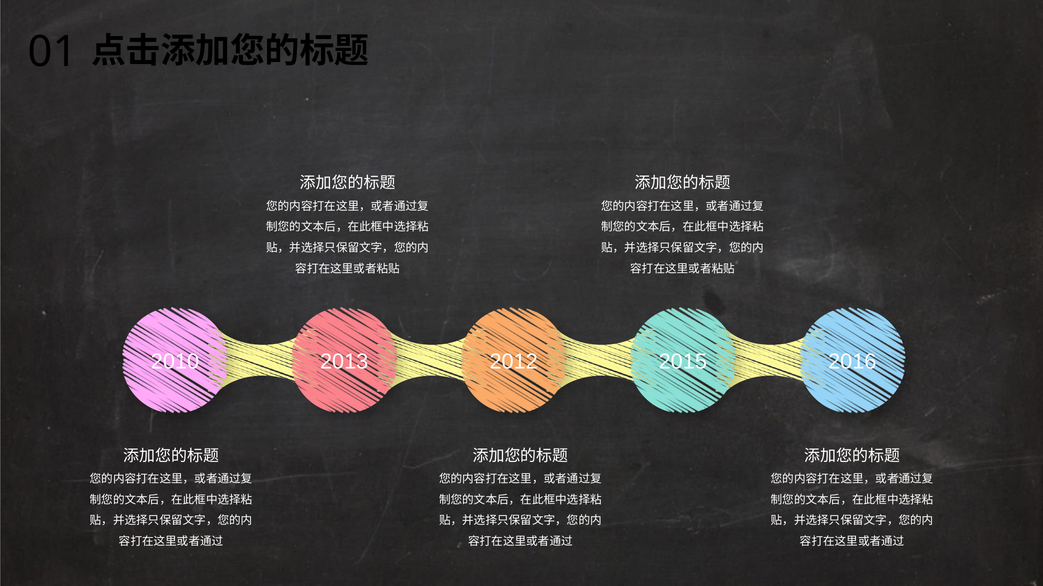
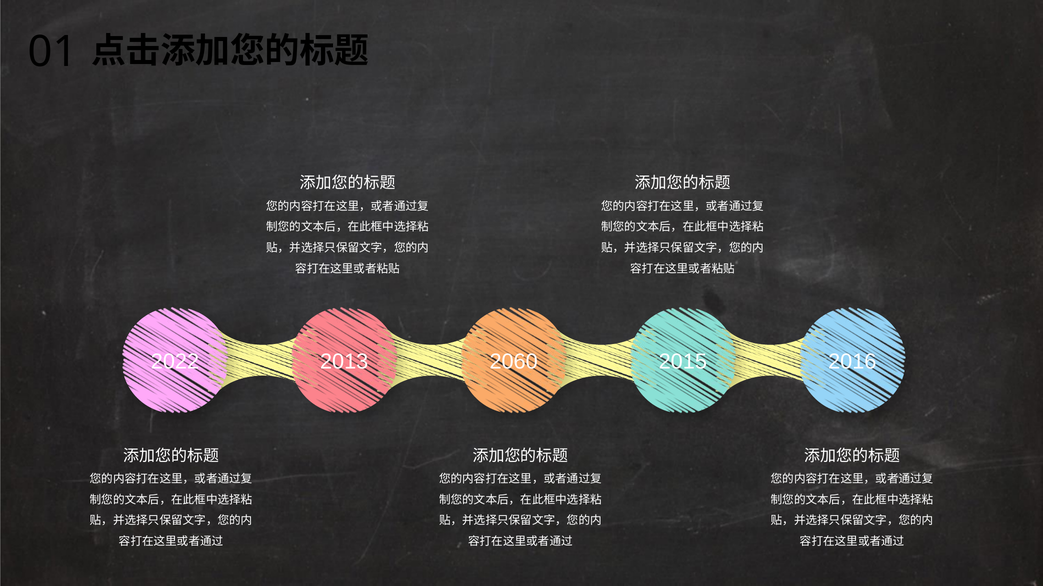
2010: 2010 -> 2022
2012: 2012 -> 2060
